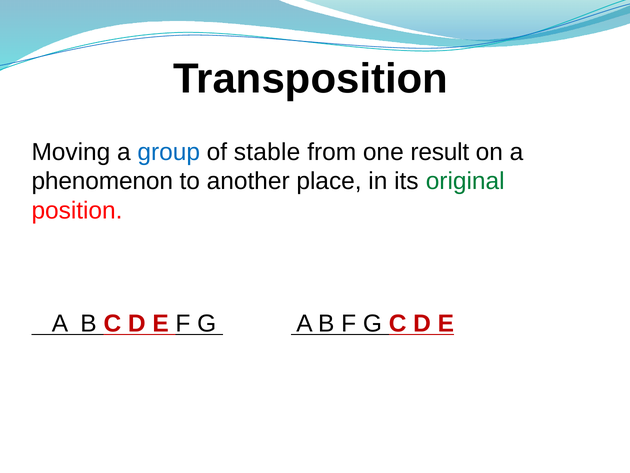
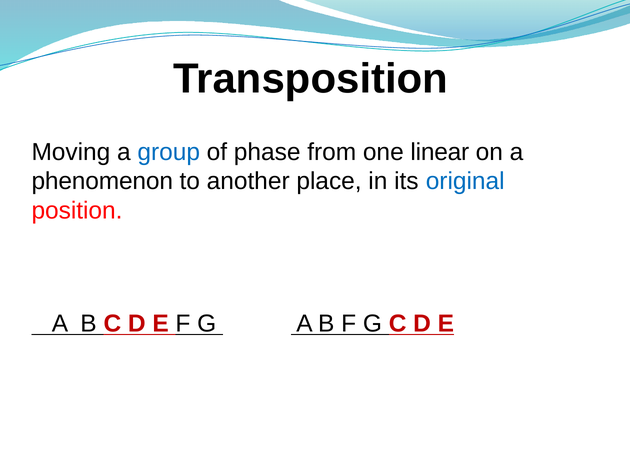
stable: stable -> phase
result: result -> linear
original colour: green -> blue
